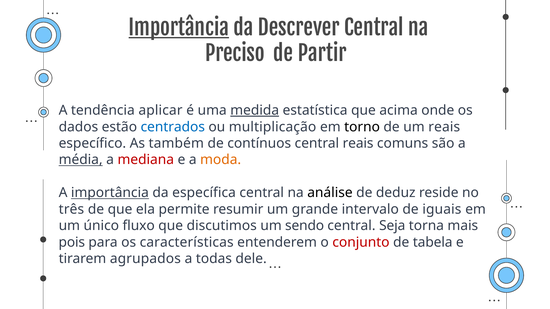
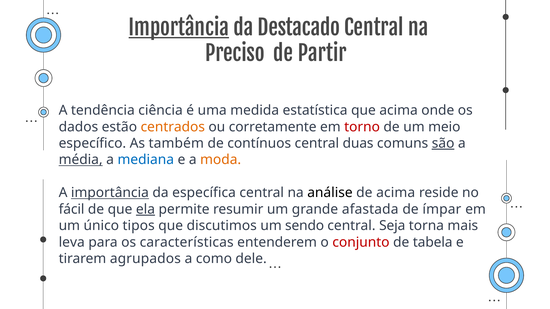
Descrever: Descrever -> Destacado
aplicar: aplicar -> ciência
medida underline: present -> none
centrados colour: blue -> orange
multiplicação: multiplicação -> corretamente
torno colour: black -> red
um reais: reais -> meio
central reais: reais -> duas
são underline: none -> present
mediana colour: red -> blue
de deduz: deduz -> acima
três: três -> fácil
ela underline: none -> present
intervalo: intervalo -> afastada
iguais: iguais -> ímpar
fluxo: fluxo -> tipos
pois: pois -> leva
todas: todas -> como
